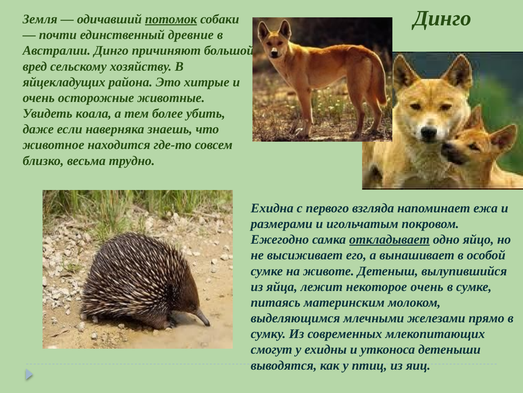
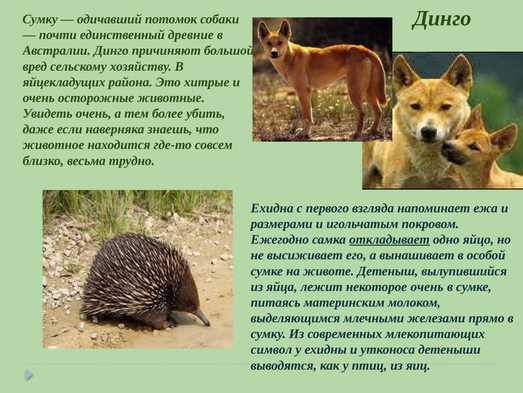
Земля at (40, 19): Земля -> Сумку
потомок underline: present -> none
Увидеть коала: коала -> очень
смогут: смогут -> символ
